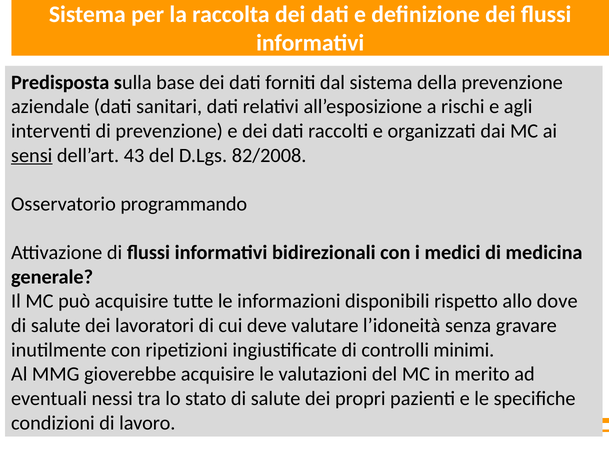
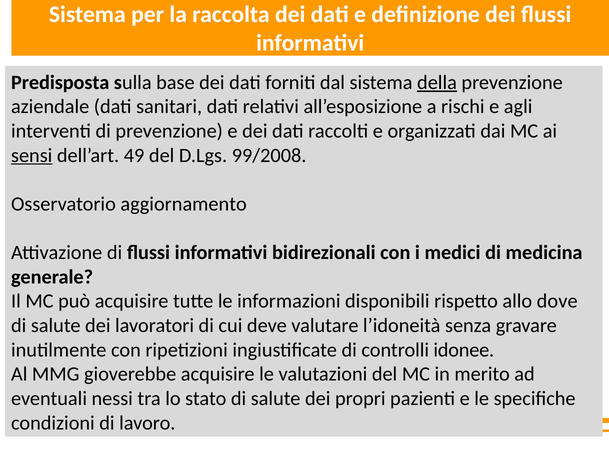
della underline: none -> present
43: 43 -> 49
82/2008: 82/2008 -> 99/2008
programmando: programmando -> aggiornamento
minimi: minimi -> idonee
